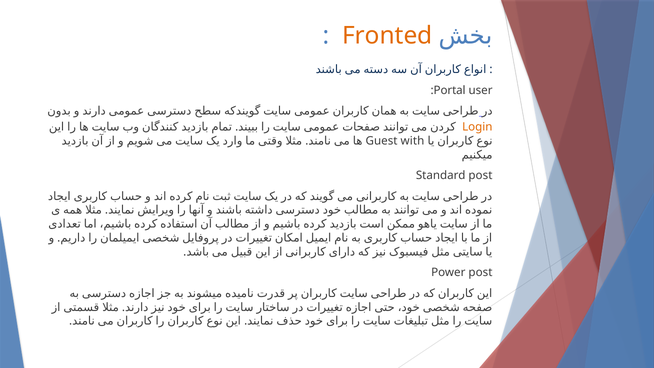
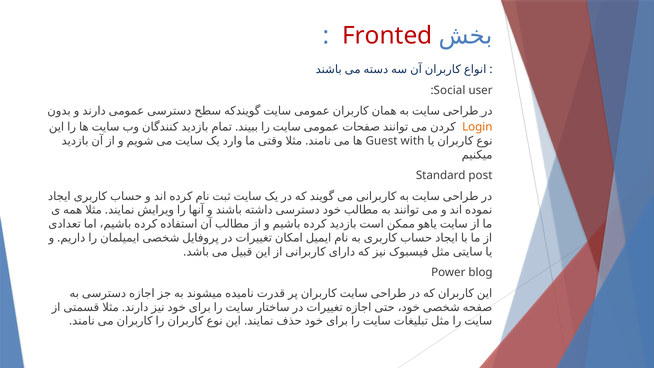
Fronted colour: orange -> red
Portal: Portal -> Social
Power post: post -> blog
